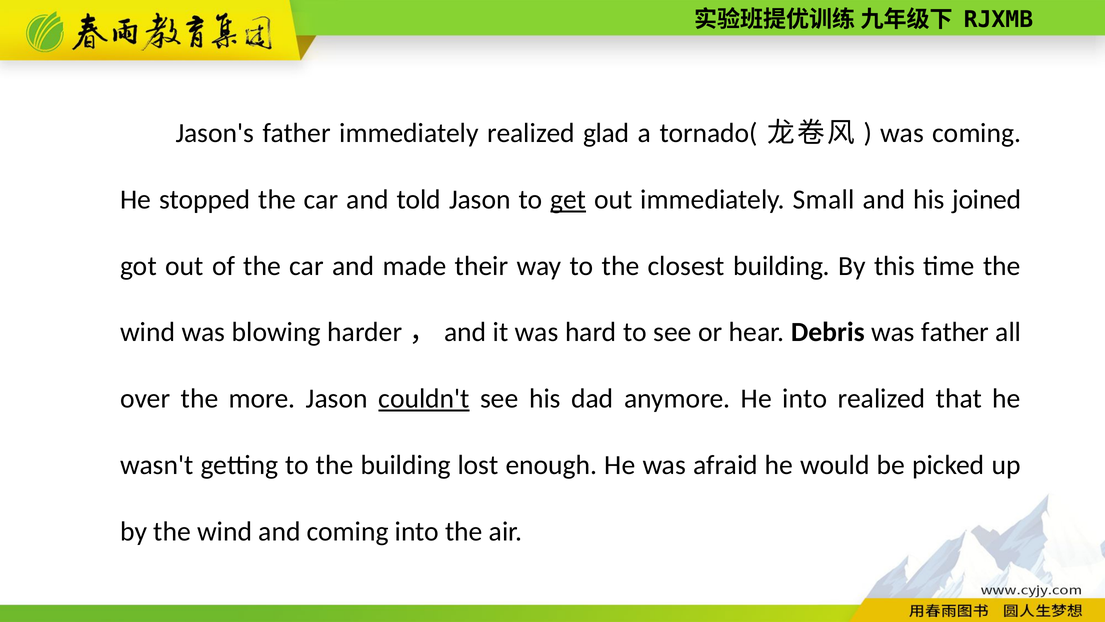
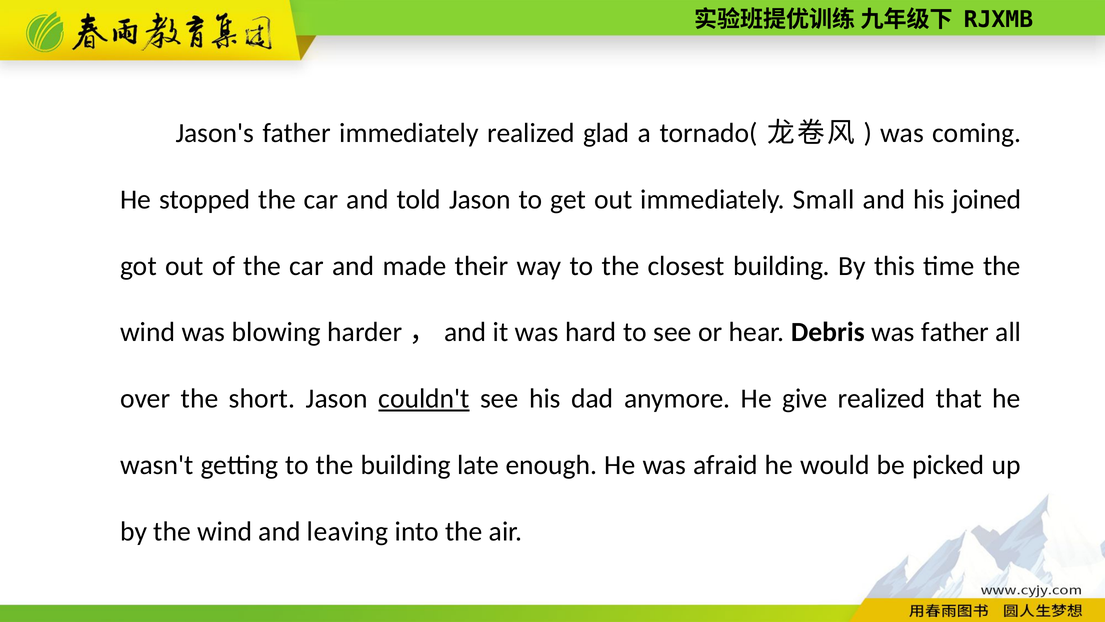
get underline: present -> none
more: more -> short
He into: into -> give
lost: lost -> late
and coming: coming -> leaving
